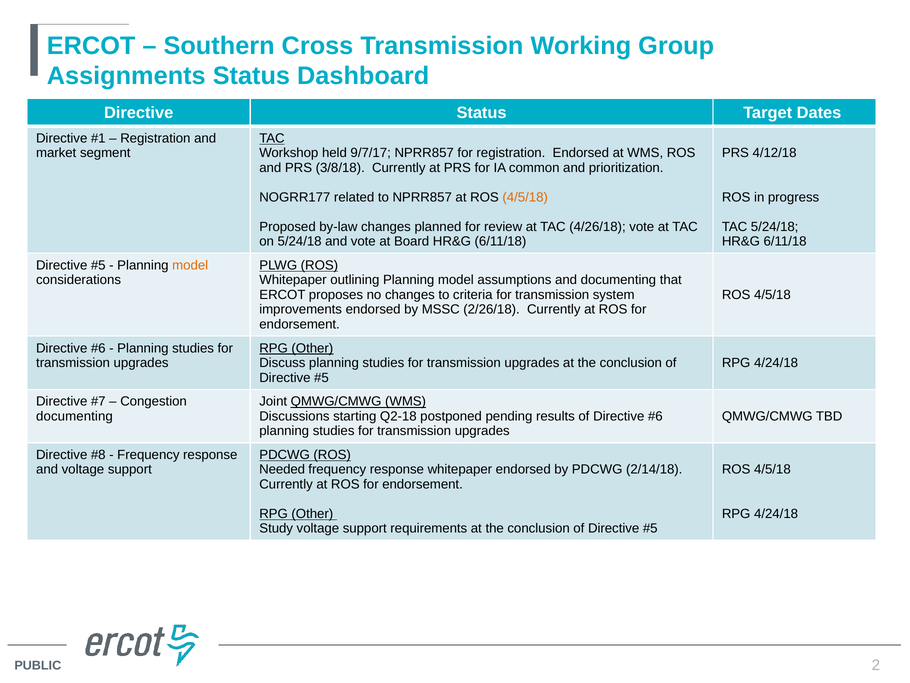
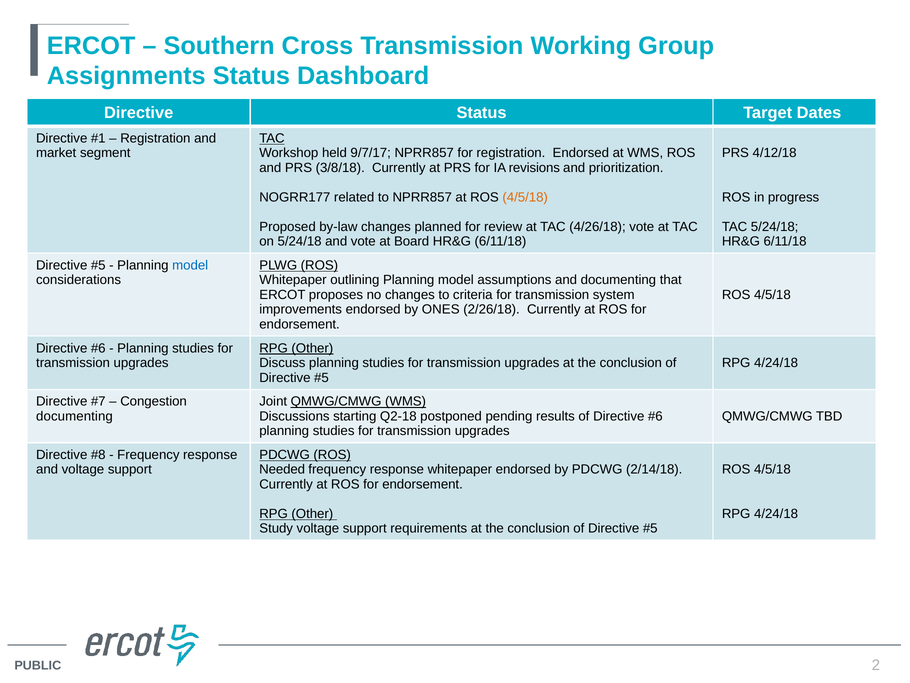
common: common -> revisions
model at (190, 265) colour: orange -> blue
MSSC: MSSC -> ONES
